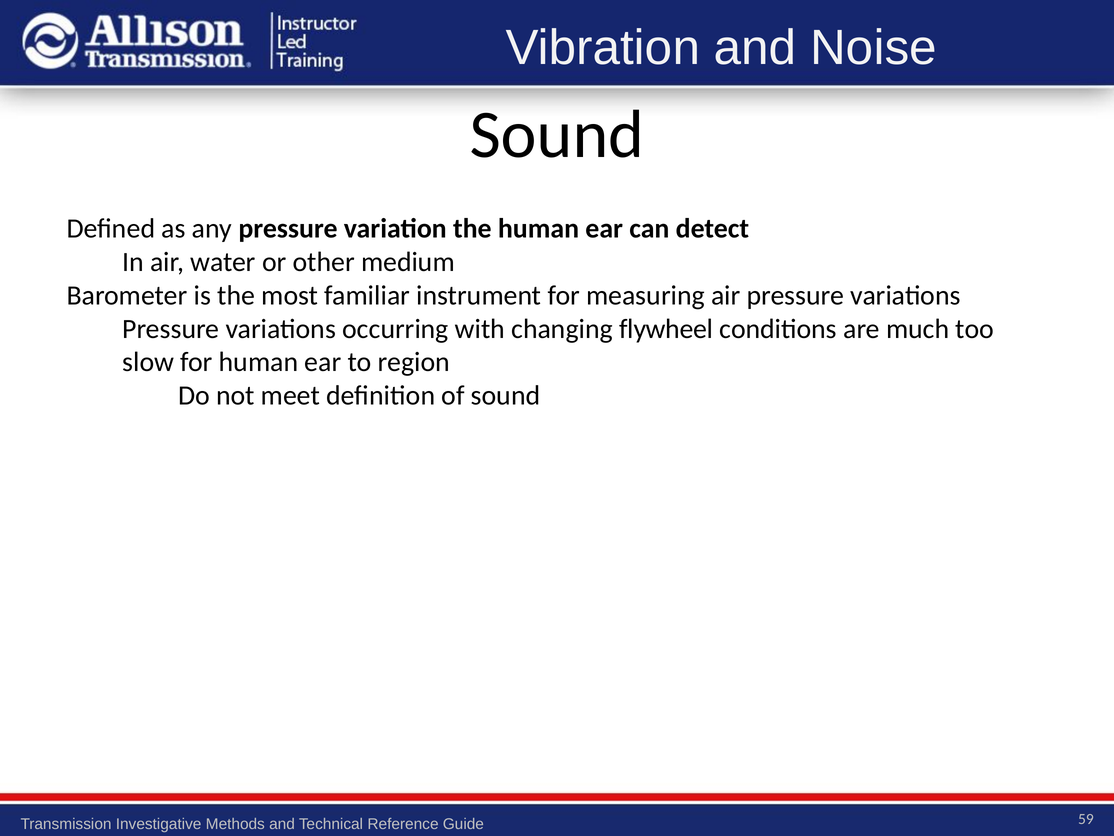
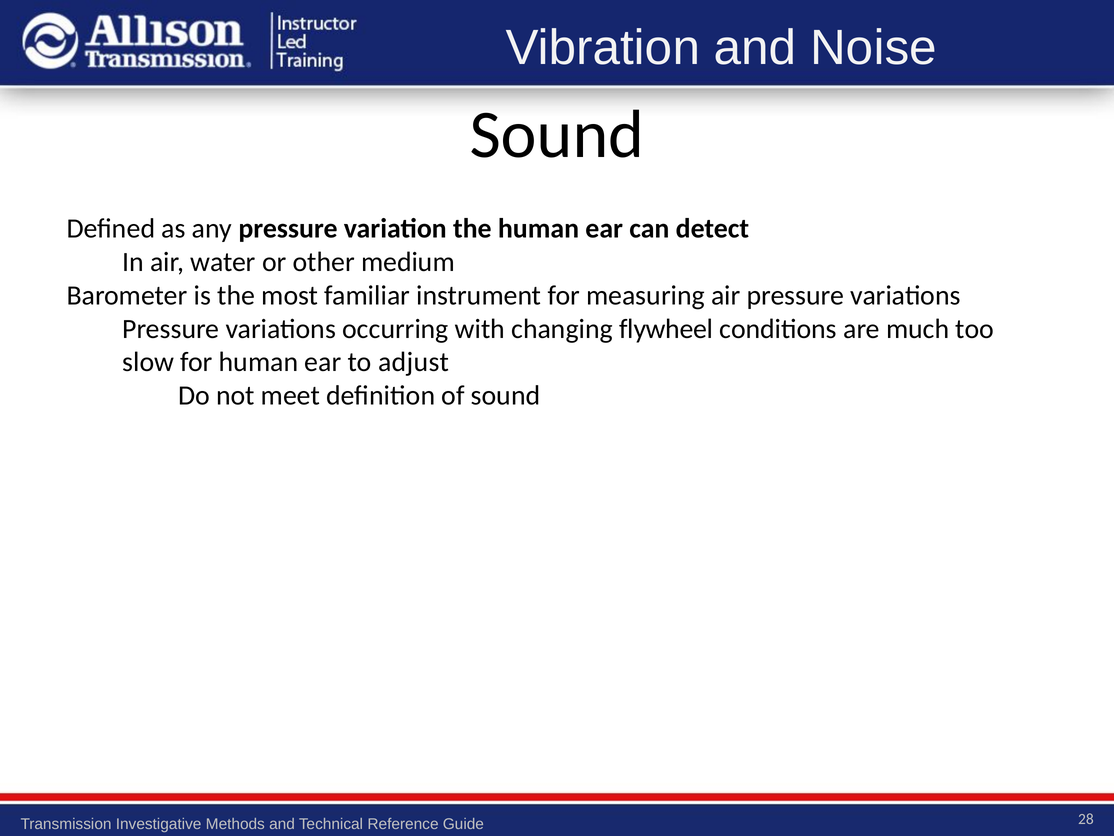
region: region -> adjust
59: 59 -> 28
